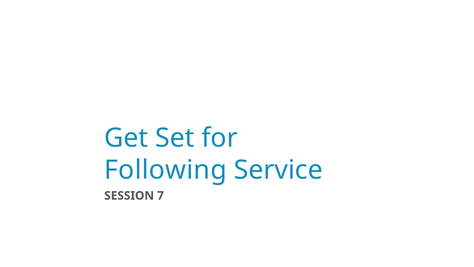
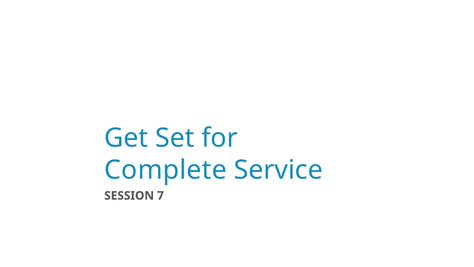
Following: Following -> Complete
